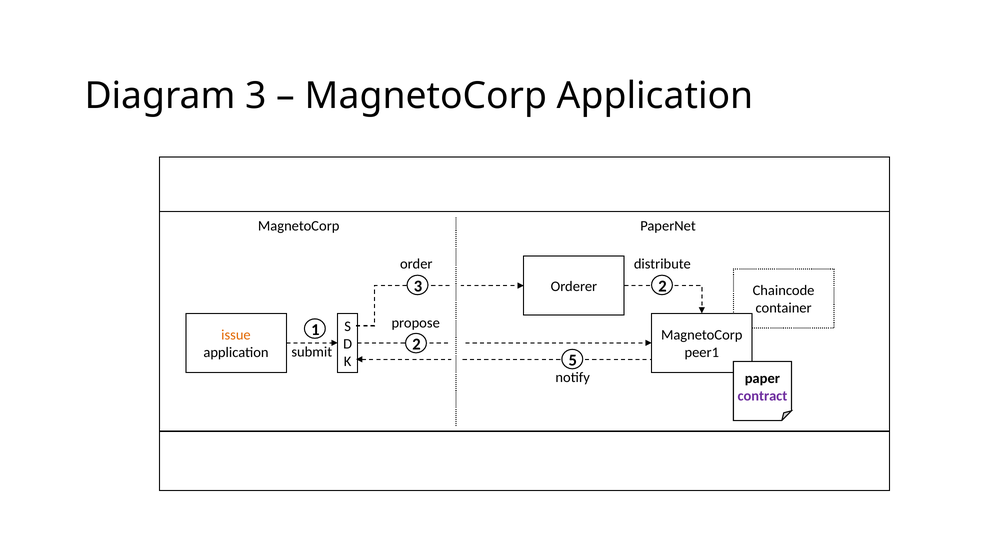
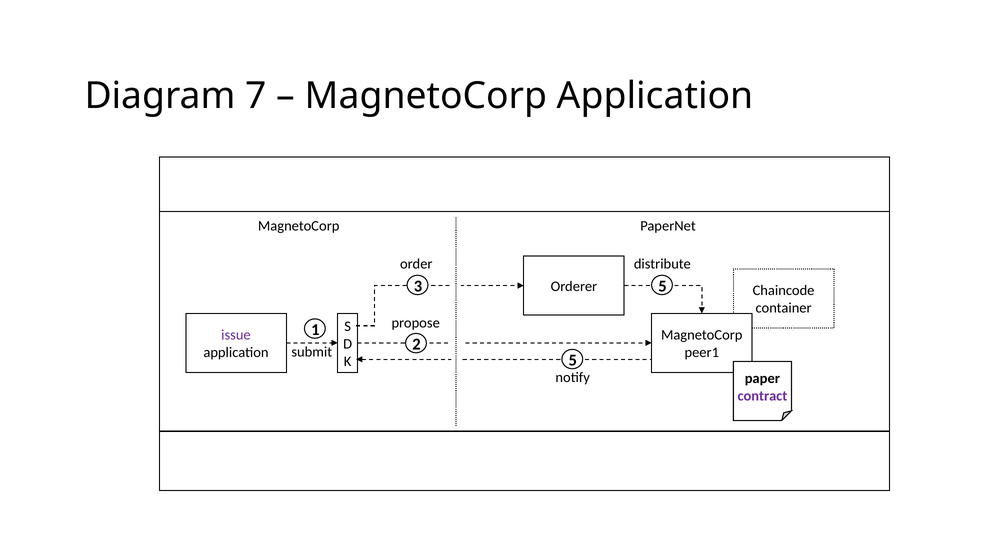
Diagram 3: 3 -> 7
3 2: 2 -> 5
issue colour: orange -> purple
